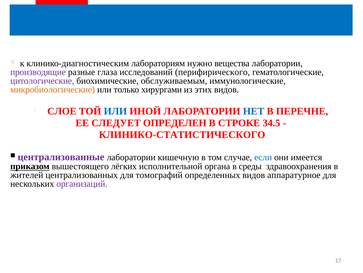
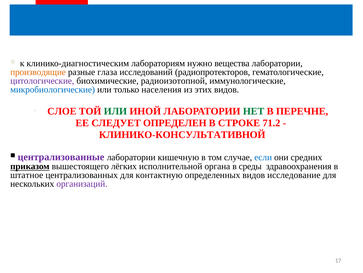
производящие colour: purple -> orange
перифирического: перифирического -> радиопротекторов
обслуживаемым: обслуживаемым -> радиоизотопной
микробиологические colour: orange -> blue
хирургами: хирургами -> населения
ИЛИ at (115, 111) colour: blue -> green
НЕТ colour: blue -> green
34.5: 34.5 -> 71.2
КЛИНИКО-СТАТИСТИЧЕСКОГО: КЛИНИКО-СТАТИСТИЧЕСКОГО -> КЛИНИКО-КОНСУЛЬТАТИВНОЙ
имеется: имеется -> средних
жителей: жителей -> штатное
томографий: томографий -> контактную
аппаратурное: аппаратурное -> исследование
